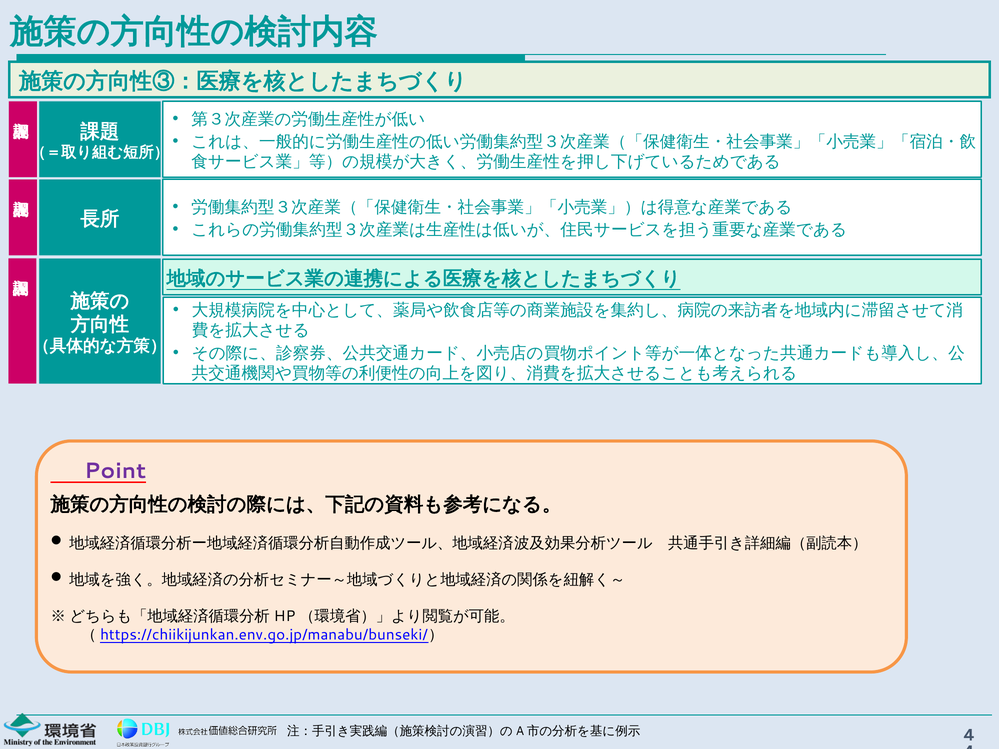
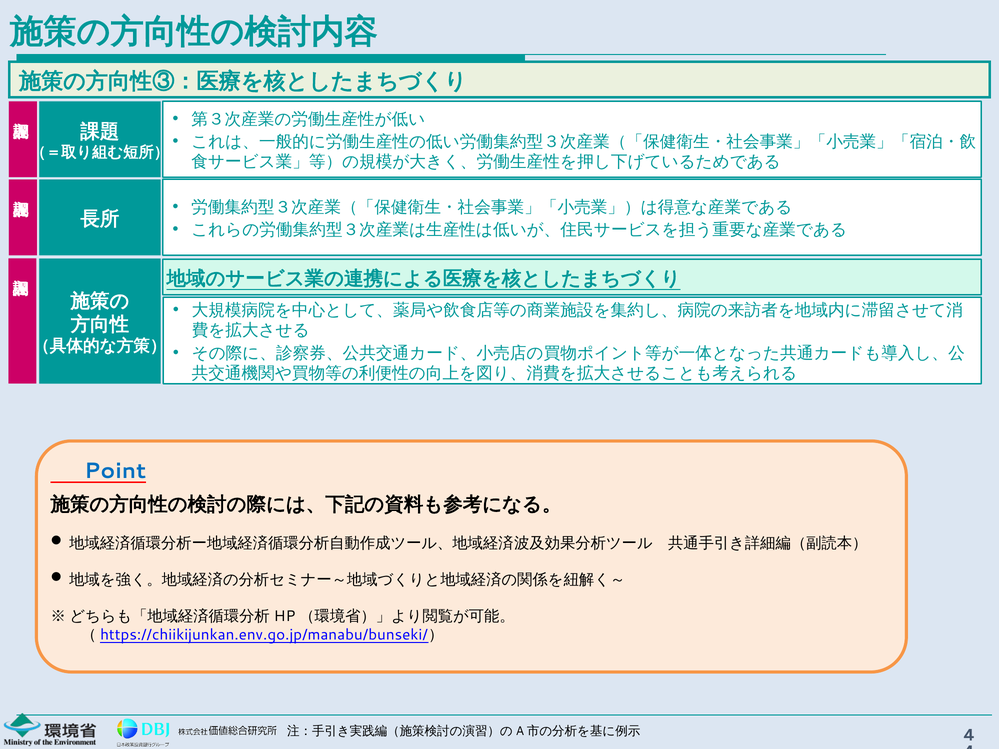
Point colour: purple -> blue
